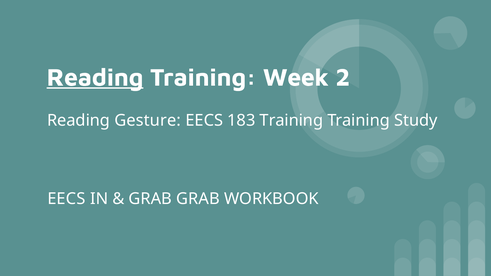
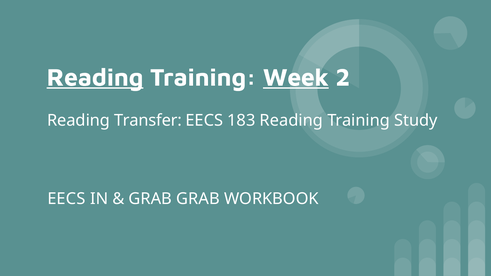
Week underline: none -> present
Gesture: Gesture -> Transfer
183 Training: Training -> Reading
